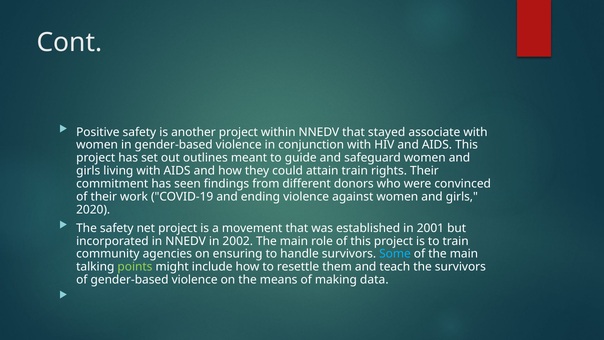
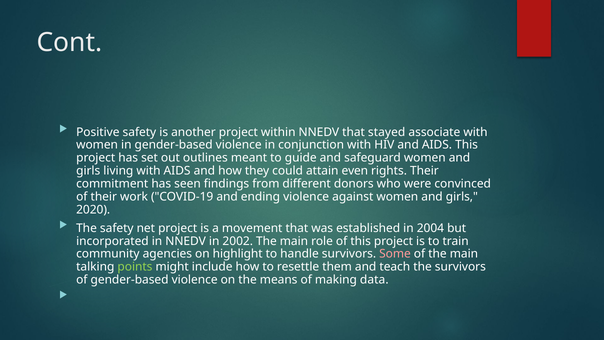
attain train: train -> even
2001: 2001 -> 2004
ensuring: ensuring -> highlight
Some colour: light blue -> pink
